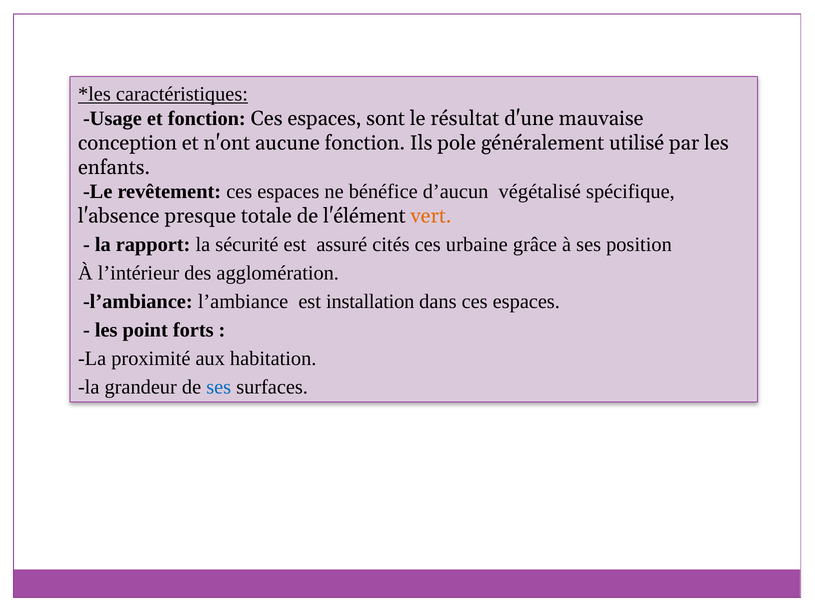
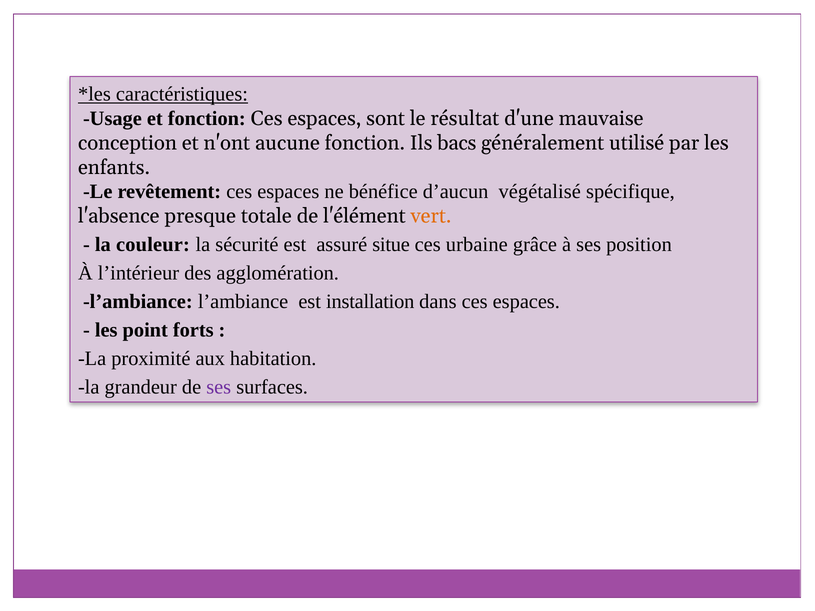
pole: pole -> bacs
rapport: rapport -> couleur
cités: cités -> situe
ses at (219, 387) colour: blue -> purple
